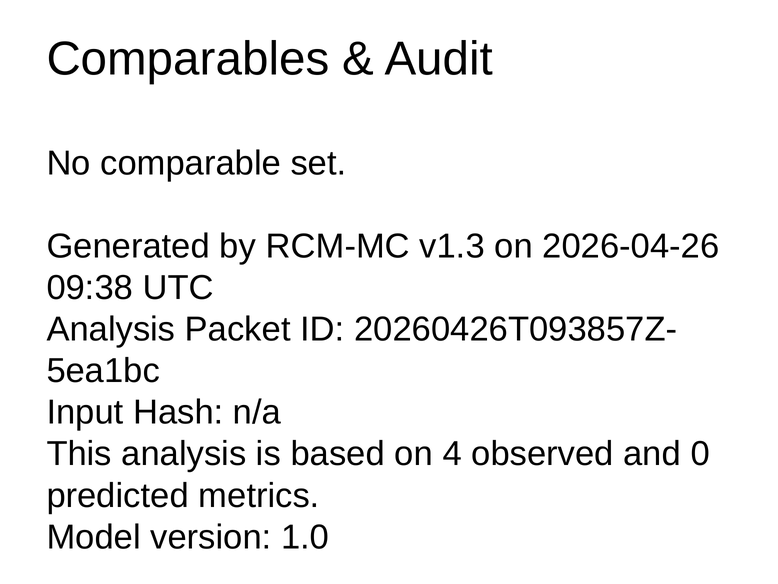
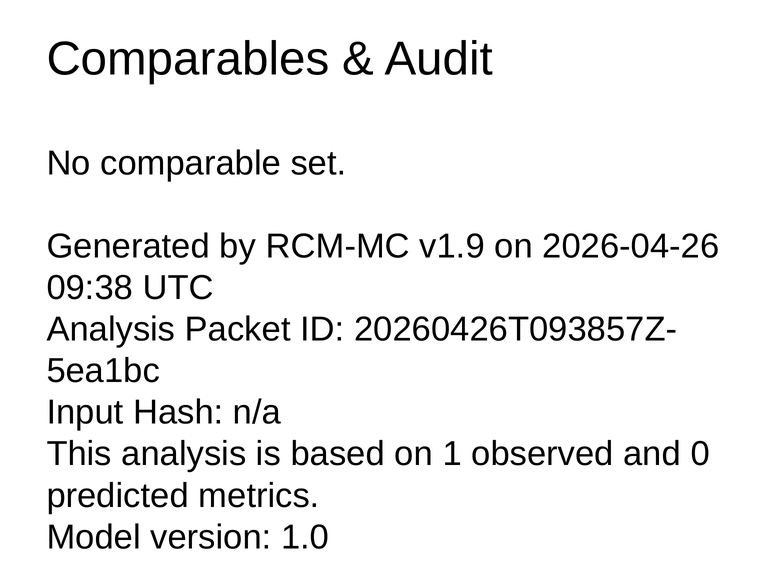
v1.3: v1.3 -> v1.9
4: 4 -> 1
